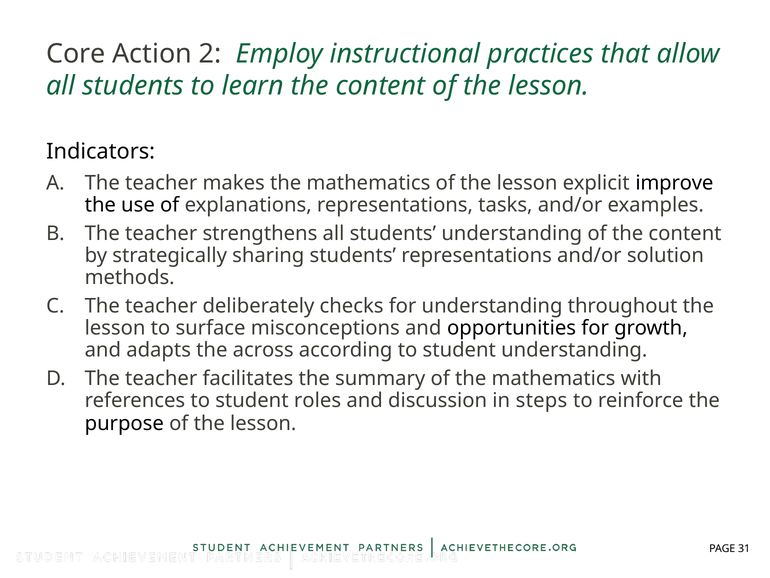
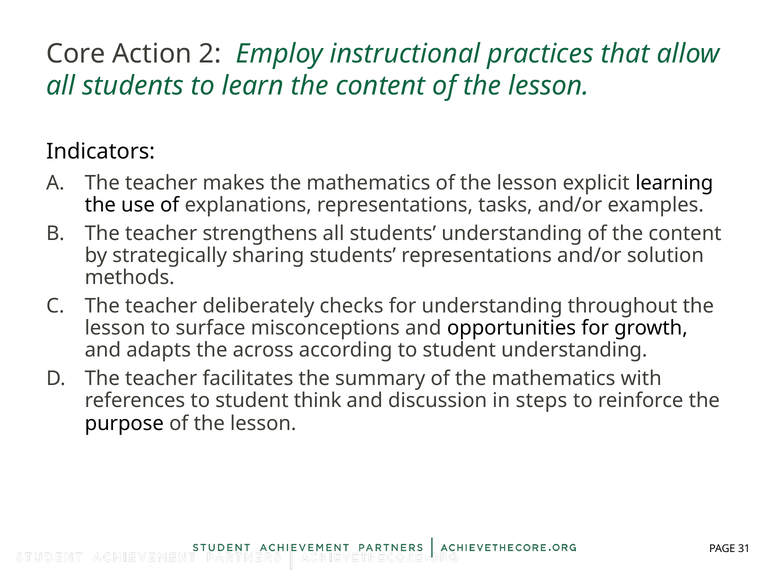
improve: improve -> learning
roles: roles -> think
